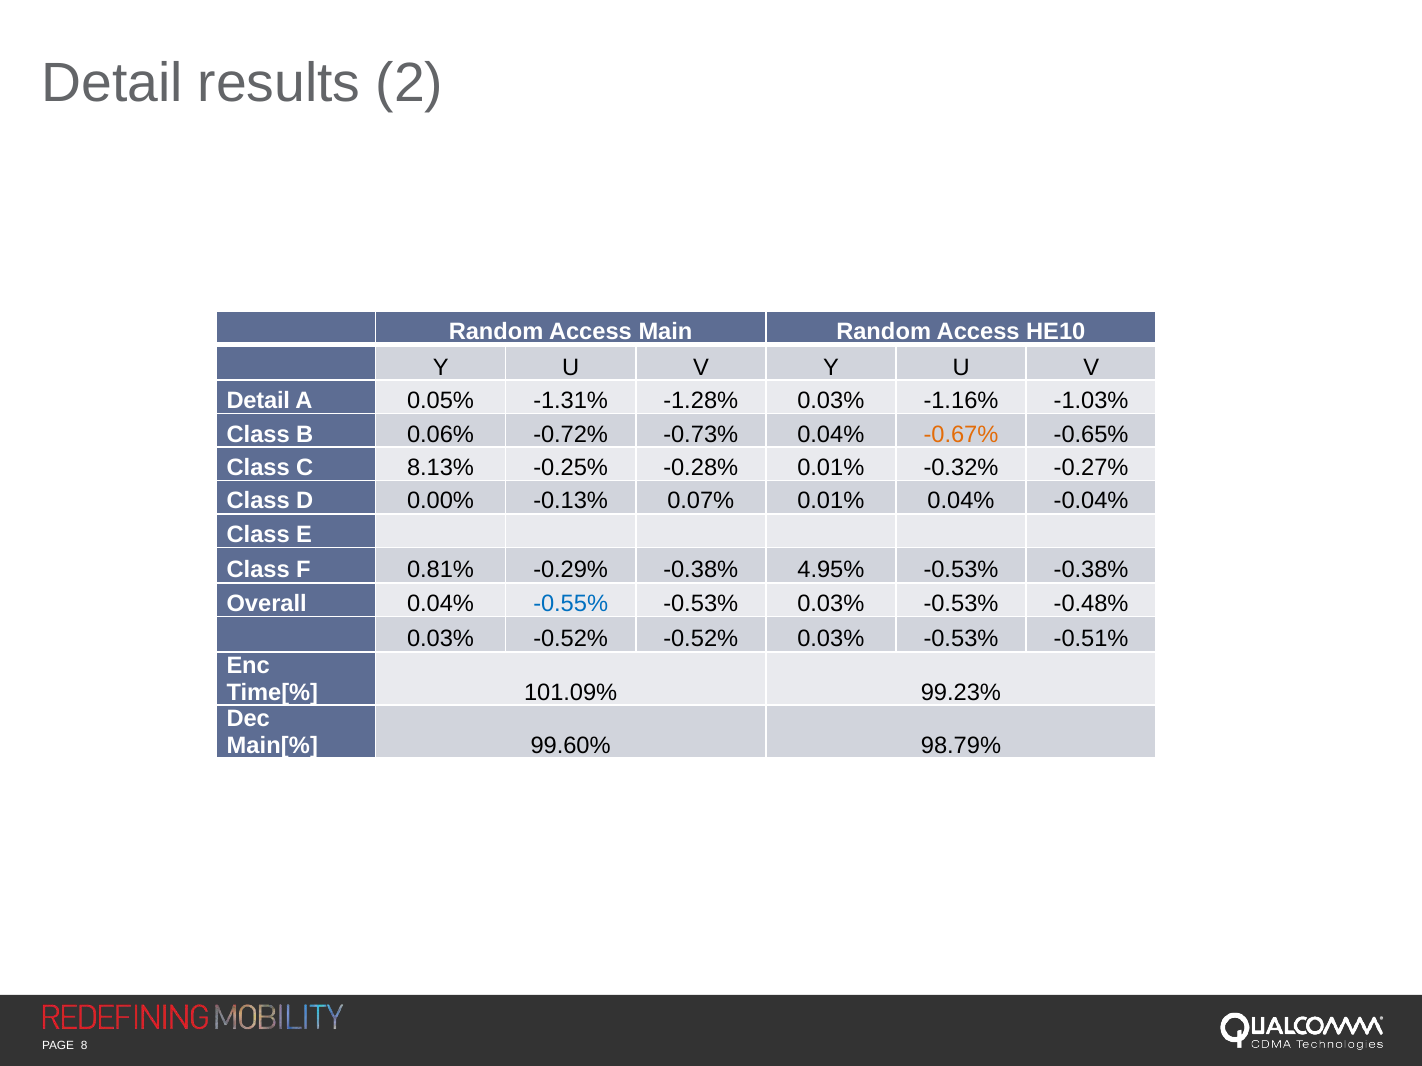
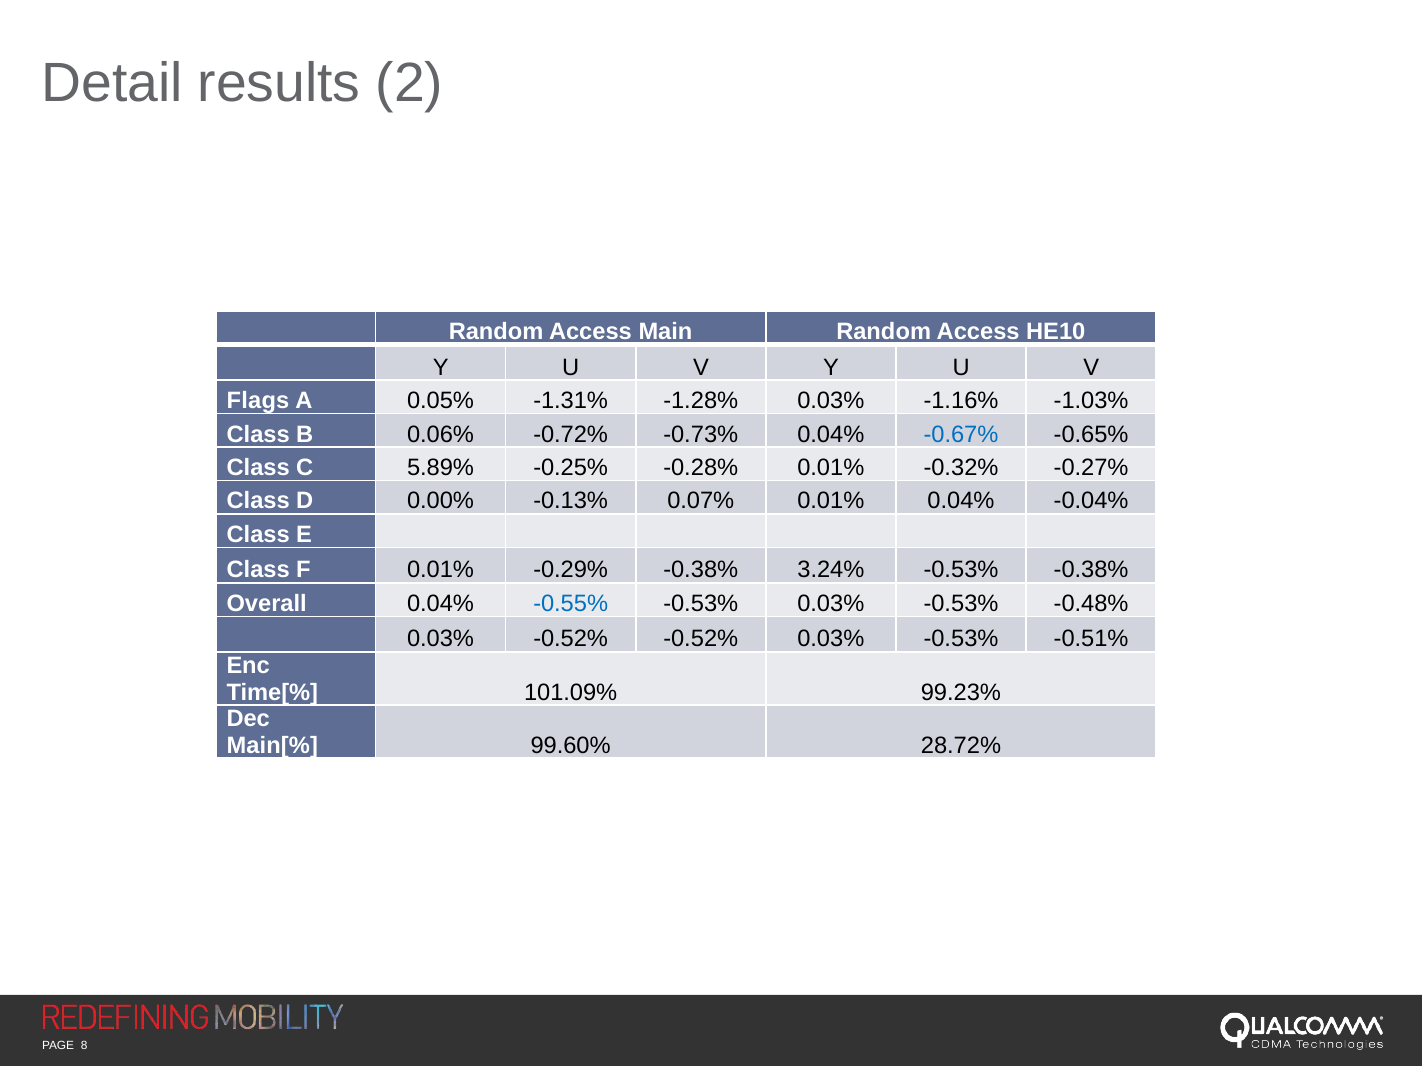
Detail at (258, 401): Detail -> Flags
-0.67% colour: orange -> blue
8.13%: 8.13% -> 5.89%
F 0.81%: 0.81% -> 0.01%
4.95%: 4.95% -> 3.24%
98.79%: 98.79% -> 28.72%
